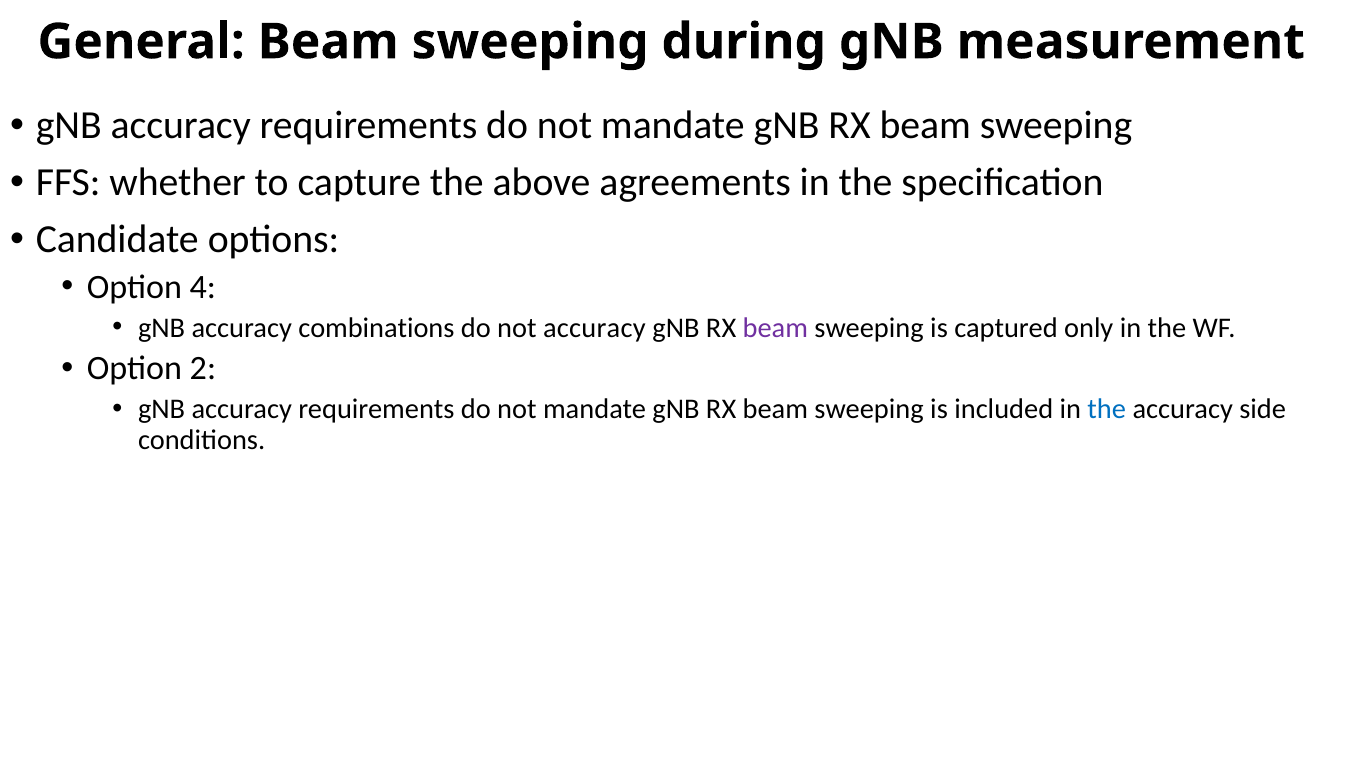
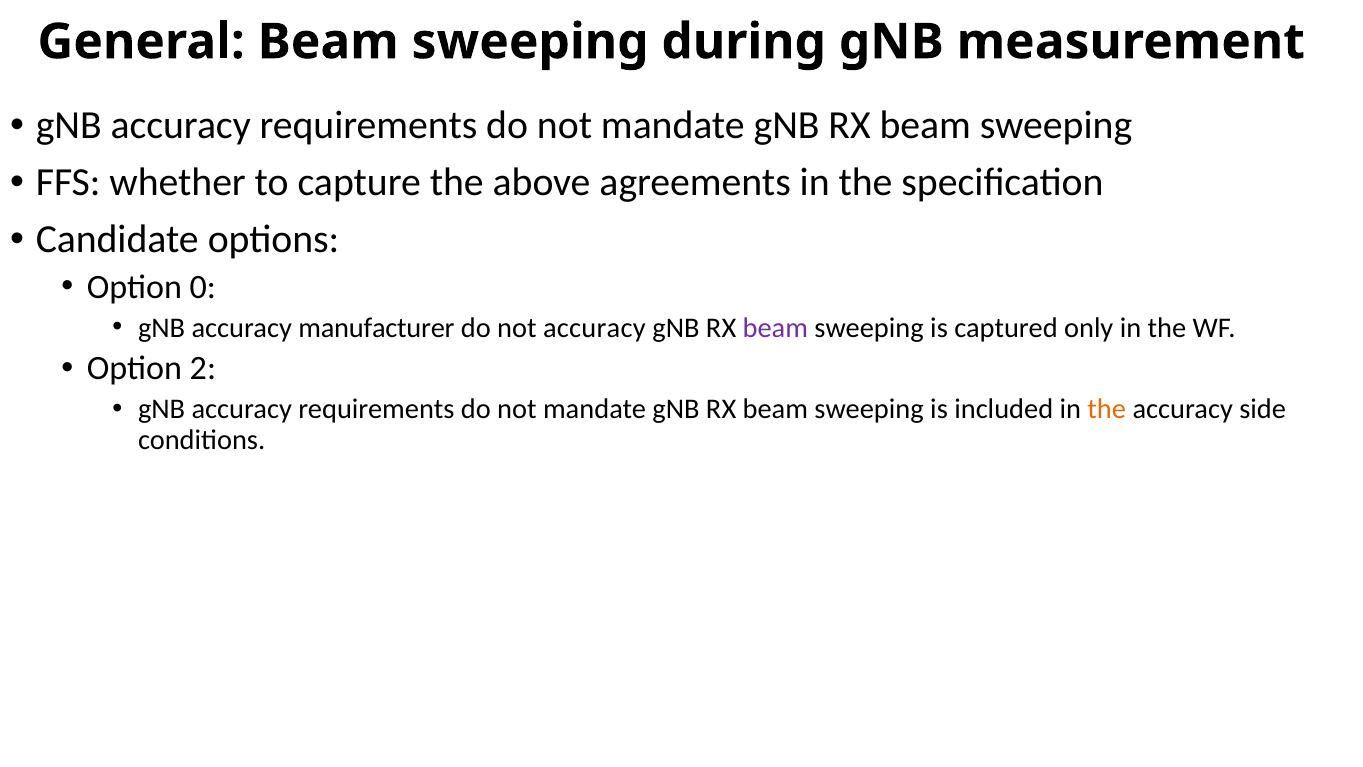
4: 4 -> 0
combinations: combinations -> manufacturer
the at (1107, 409) colour: blue -> orange
